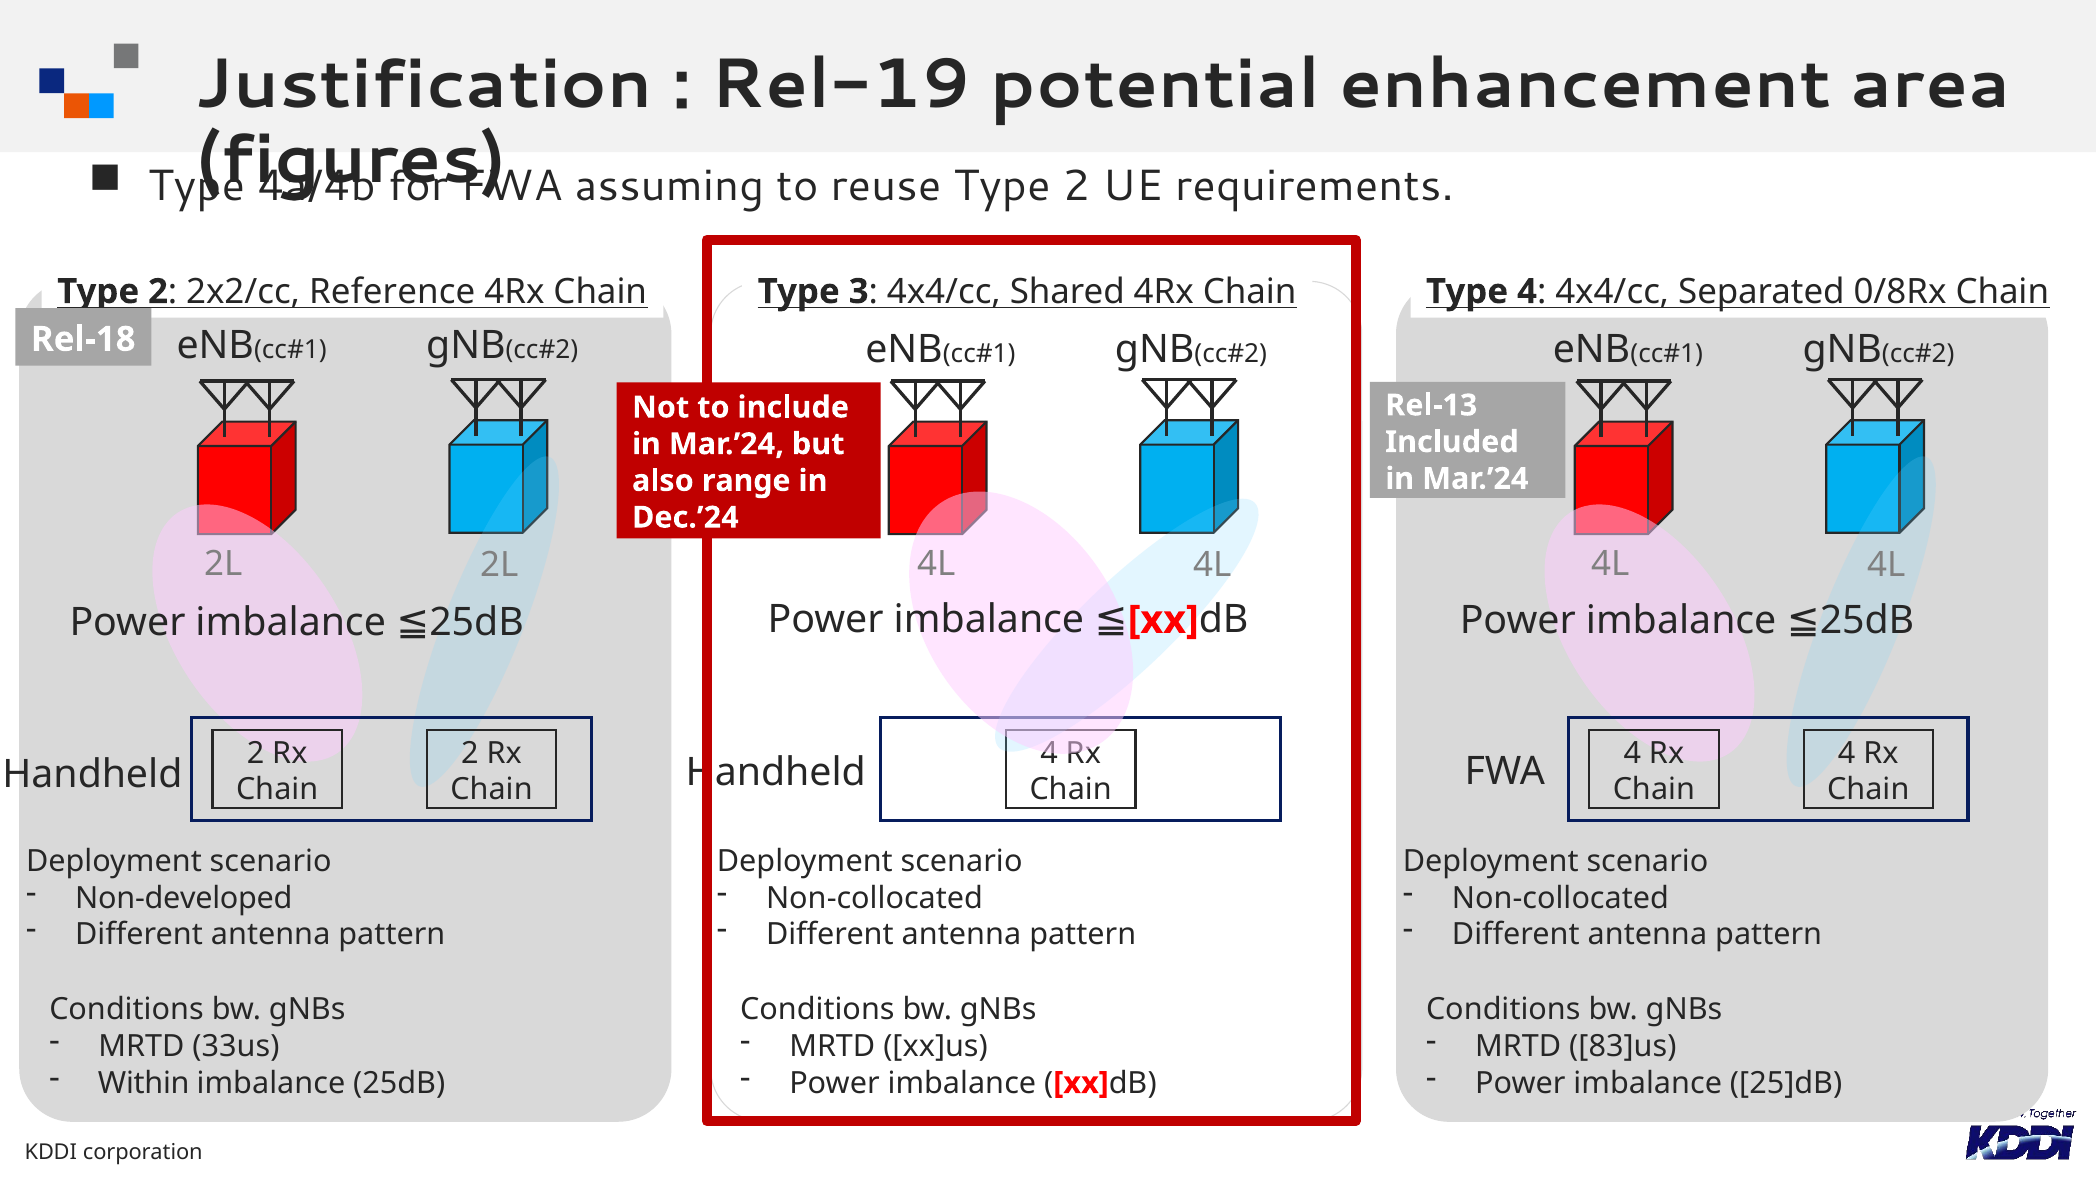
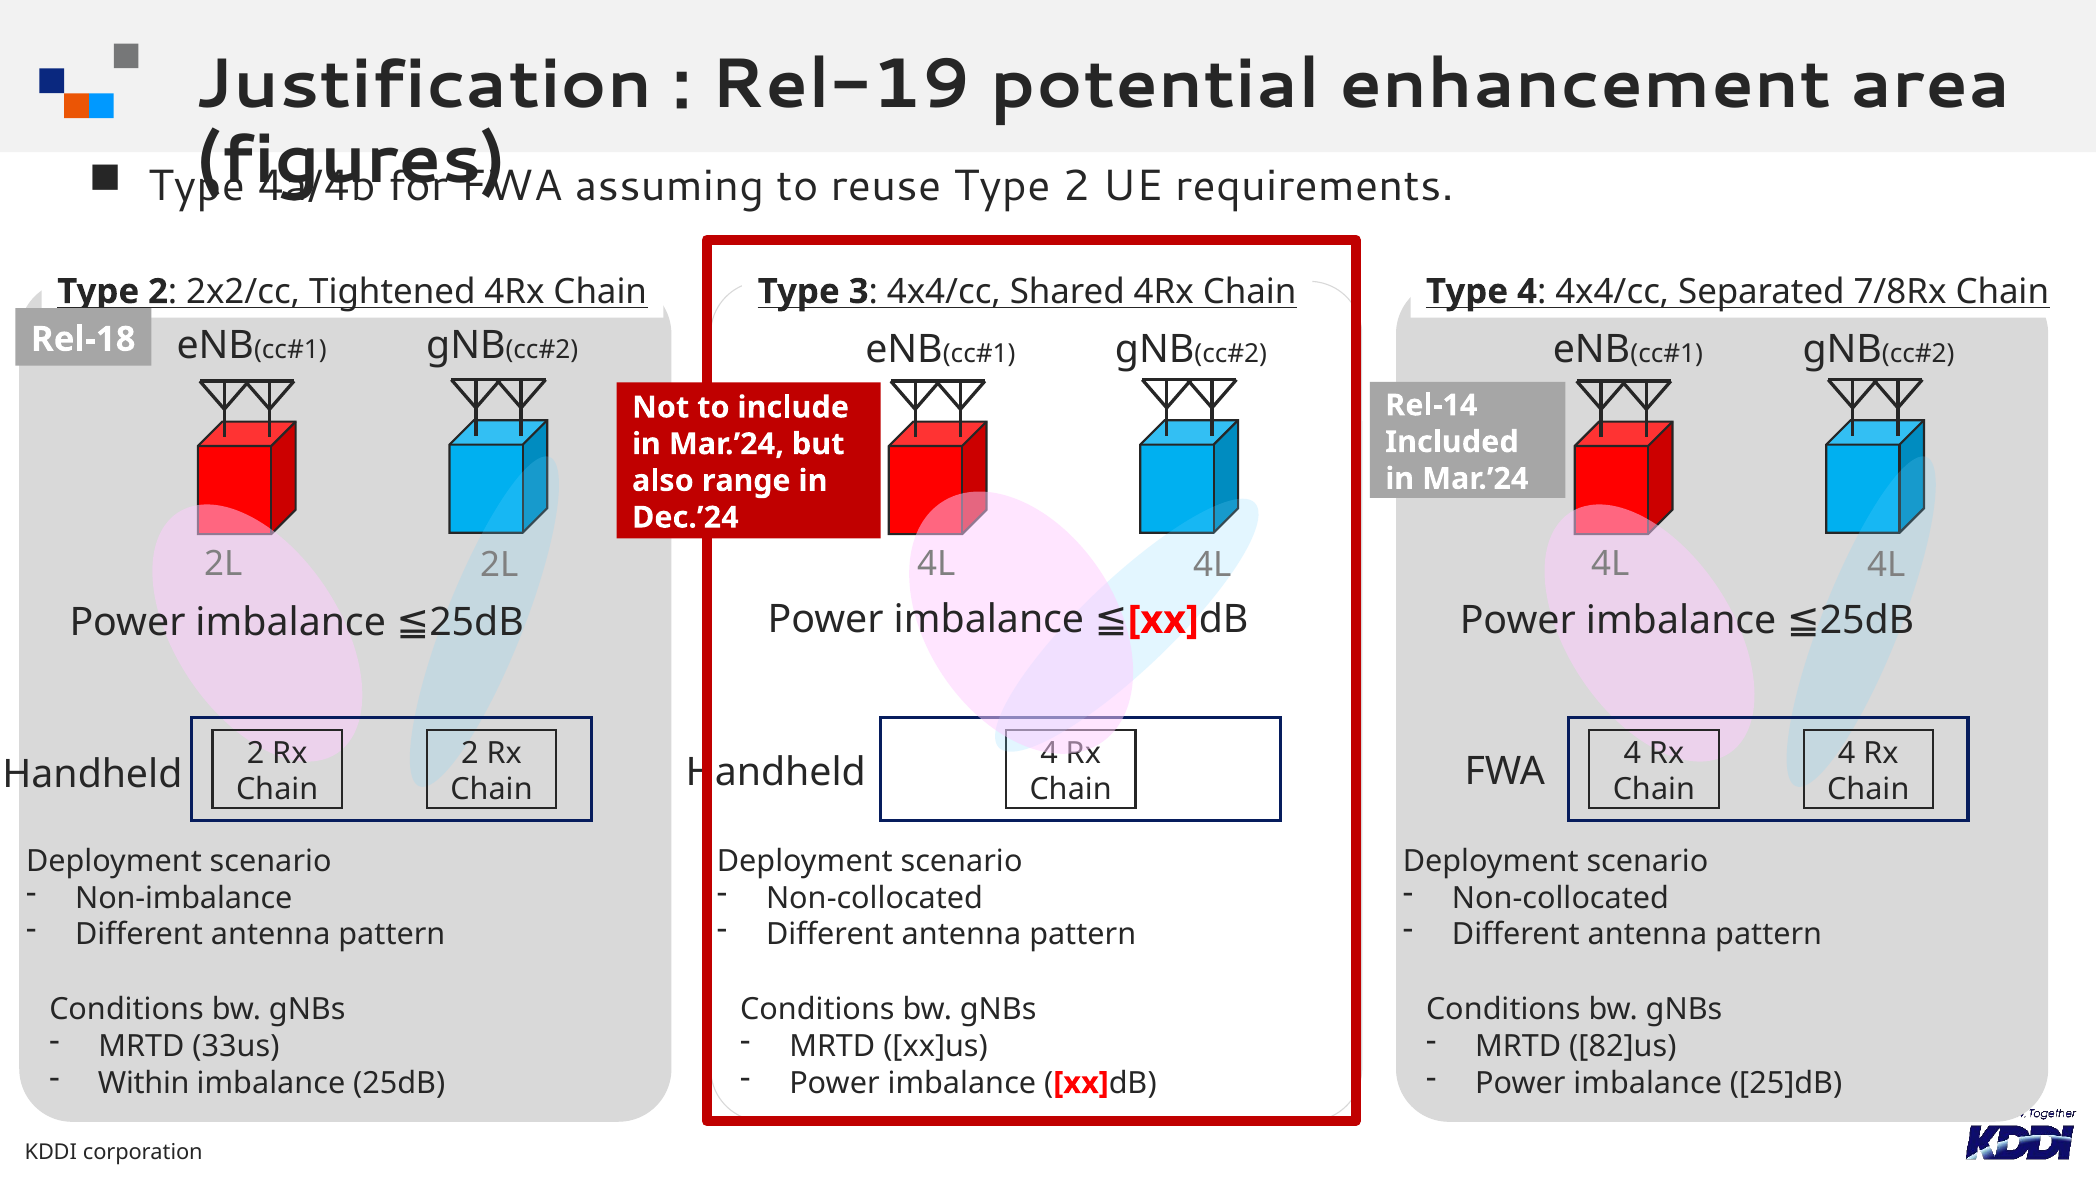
Reference: Reference -> Tightened
0/8Rx: 0/8Rx -> 7/8Rx
Rel-13: Rel-13 -> Rel-14
Non-developed: Non-developed -> Non-imbalance
83]us: 83]us -> 82]us
